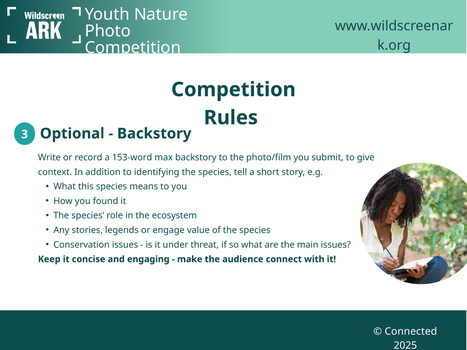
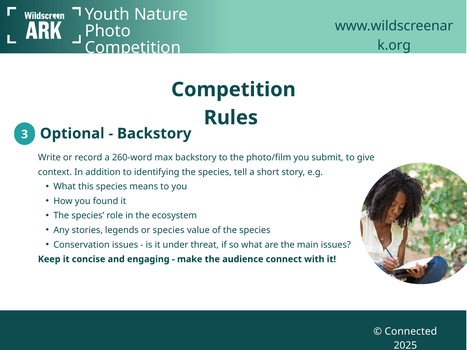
153-word: 153-word -> 260-word
or engage: engage -> species
